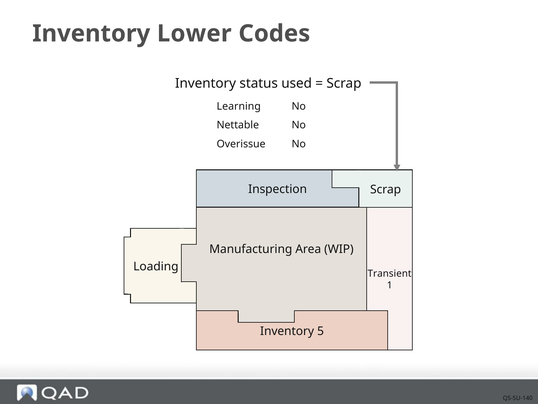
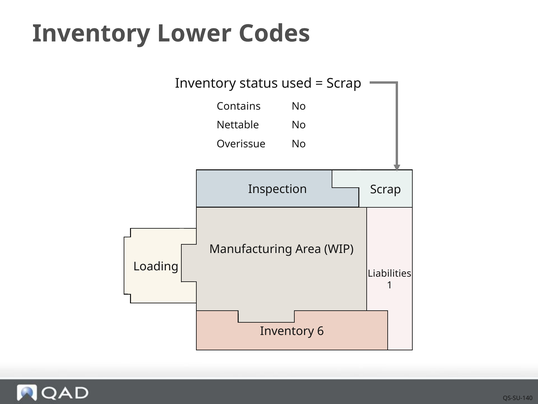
Learning: Learning -> Contains
Transient: Transient -> Liabilities
5: 5 -> 6
